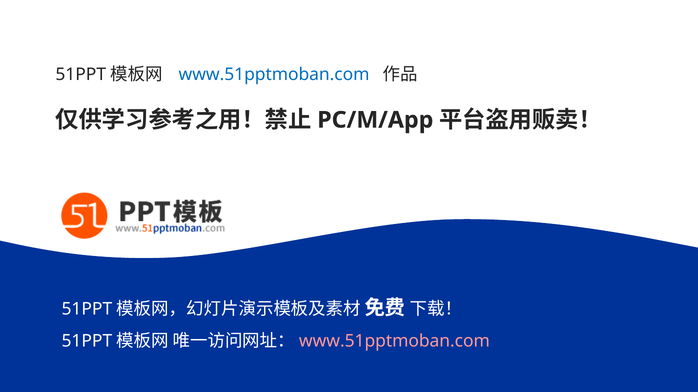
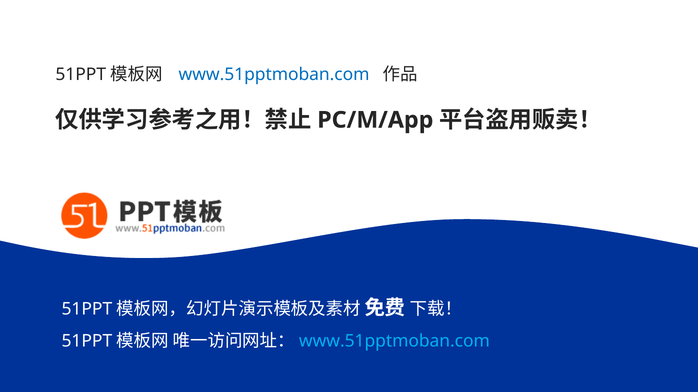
www.51pptmoban.com at (394, 342) colour: pink -> light blue
